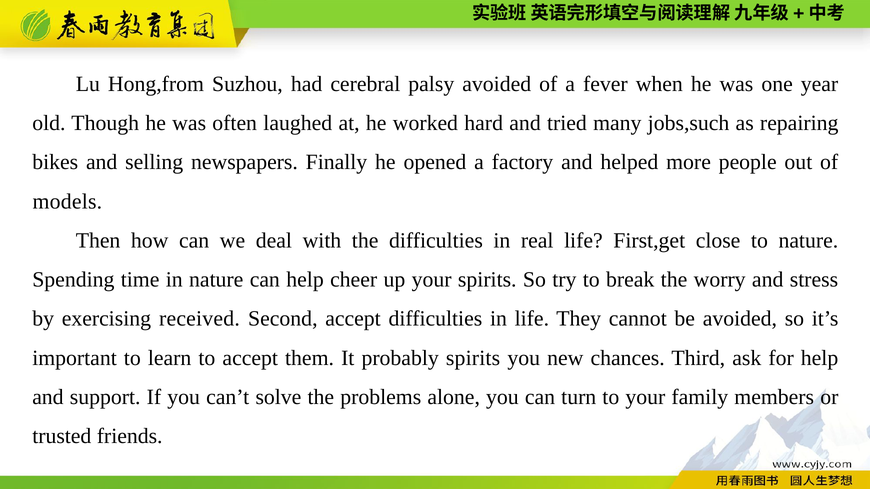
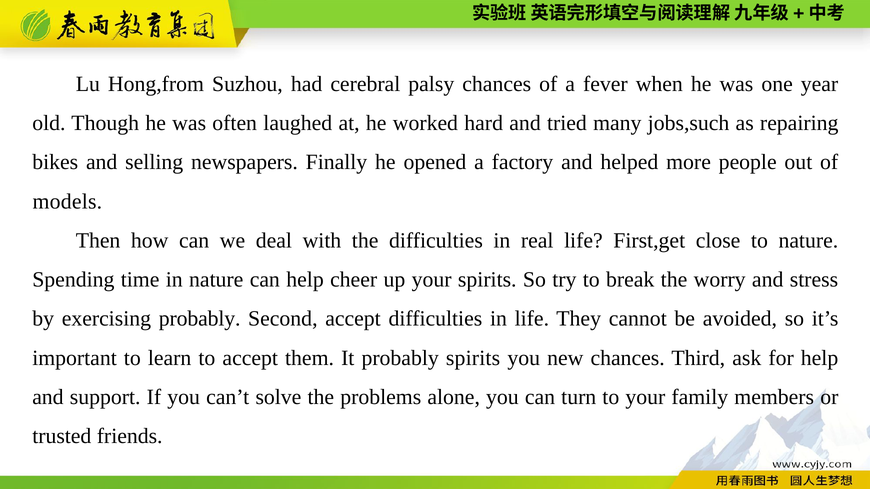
palsy avoided: avoided -> chances
exercising received: received -> probably
